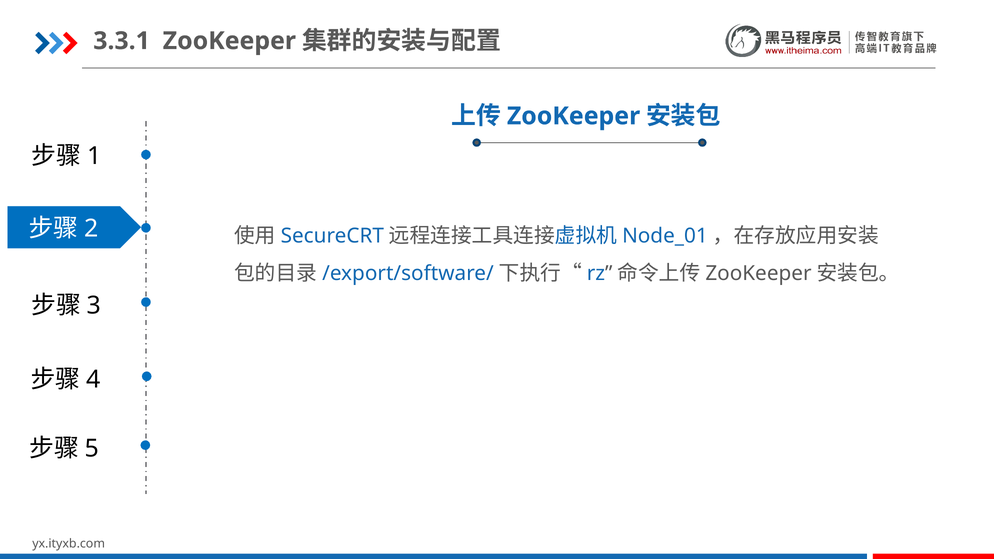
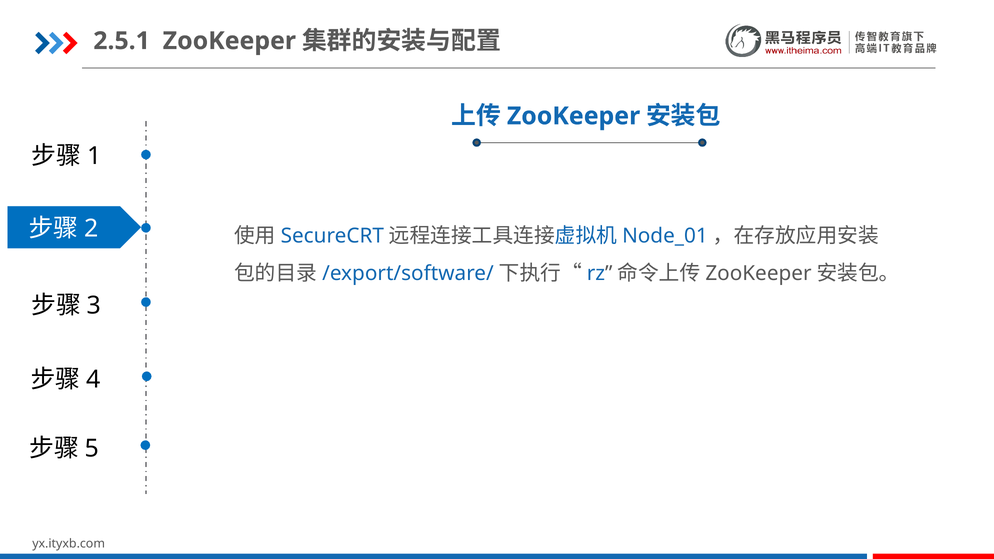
3.3.1: 3.3.1 -> 2.5.1
